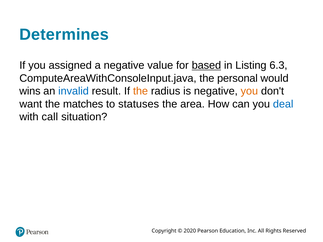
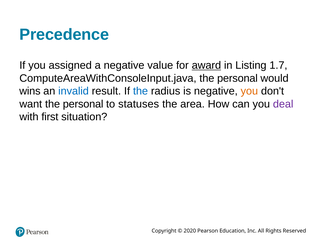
Determines: Determines -> Precedence
based: based -> award
6.3: 6.3 -> 1.7
the at (141, 91) colour: orange -> blue
want the matches: matches -> personal
deal colour: blue -> purple
call: call -> first
